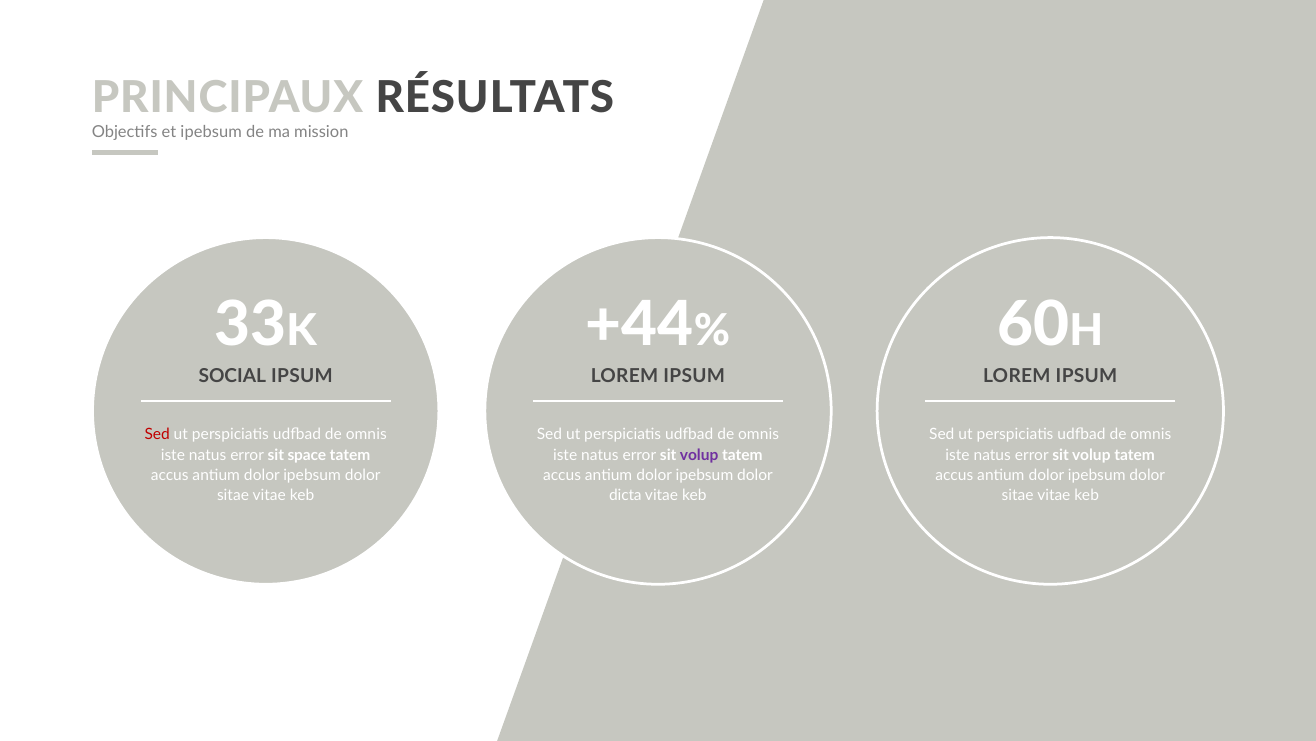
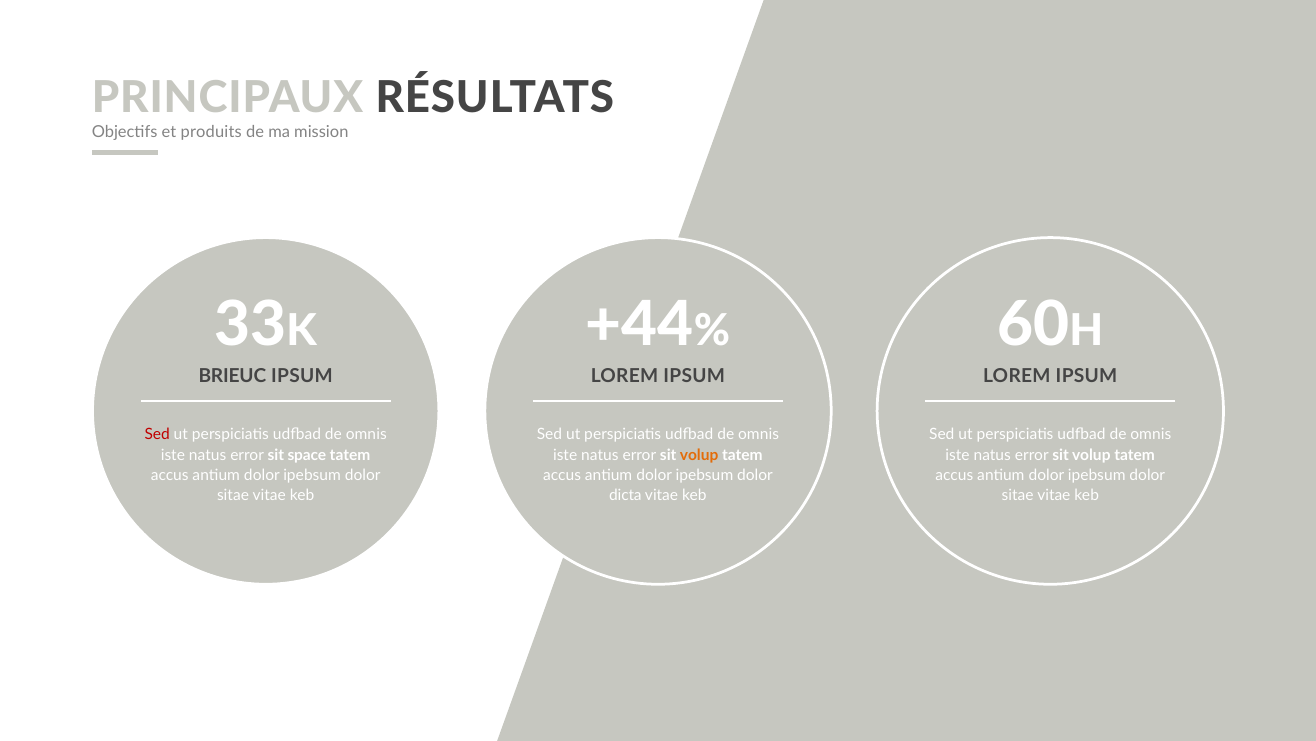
et ipebsum: ipebsum -> produits
SOCIAL: SOCIAL -> BRIEUC
volup at (699, 455) colour: purple -> orange
